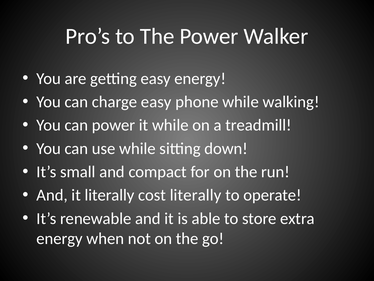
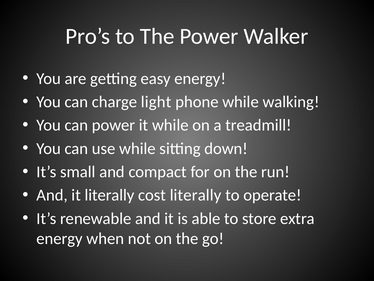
charge easy: easy -> light
